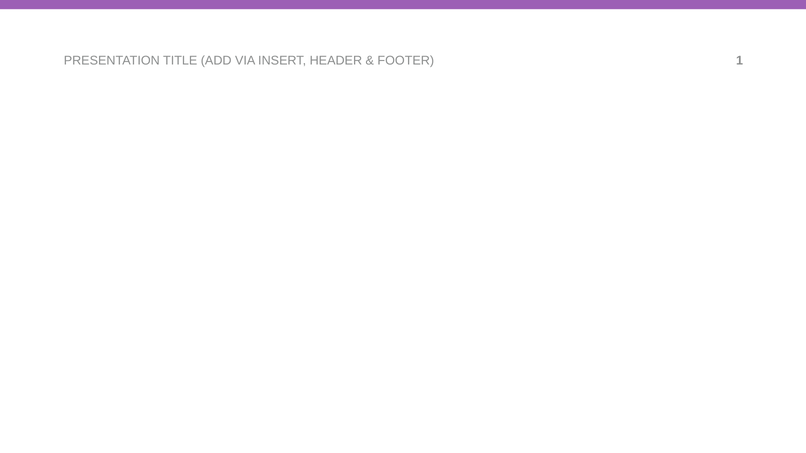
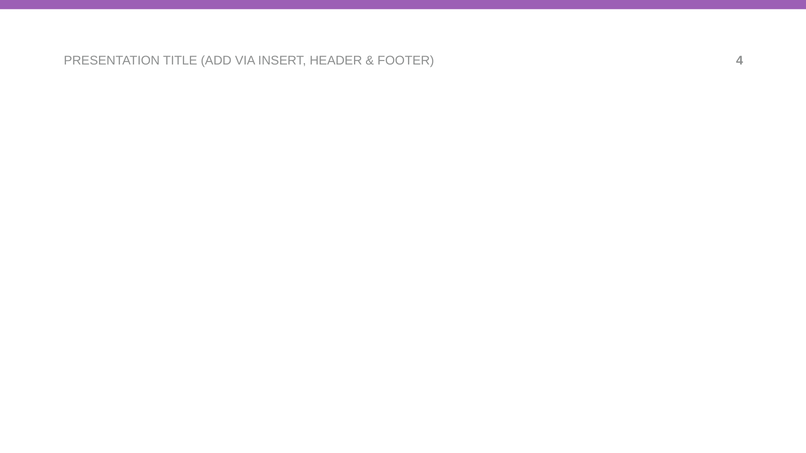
1: 1 -> 4
